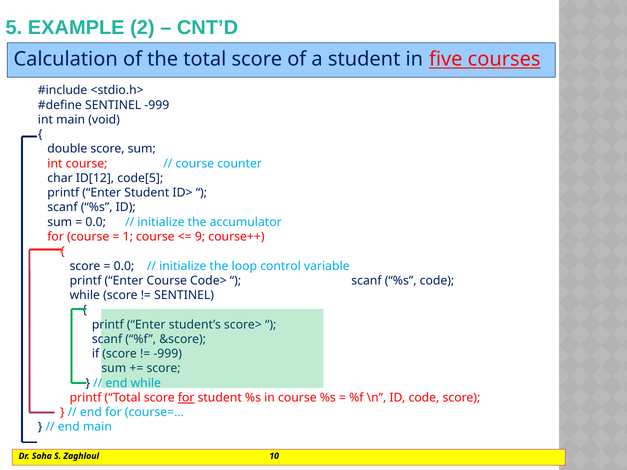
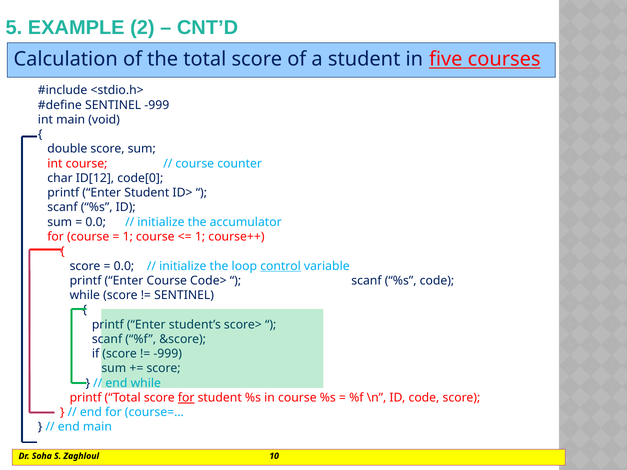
code[5: code[5 -> code[0
9 at (200, 237): 9 -> 1
control underline: none -> present
